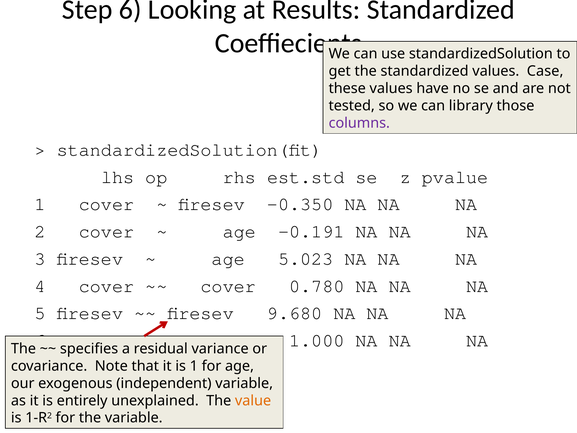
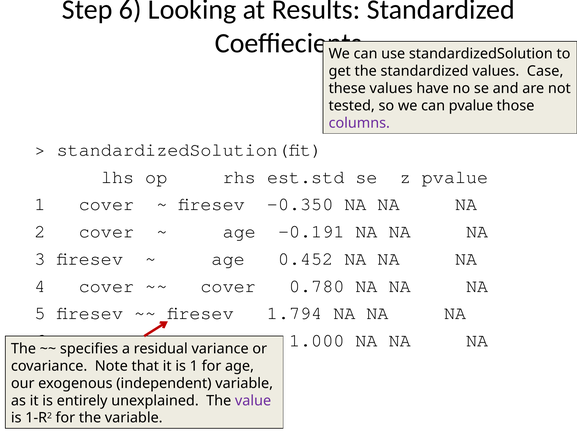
can library: library -> pvalue
5.023: 5.023 -> 0.452
9.680: 9.680 -> 1.794
value colour: orange -> purple
